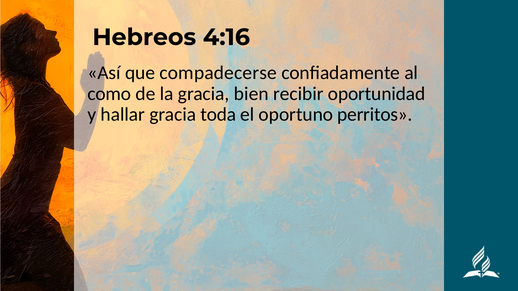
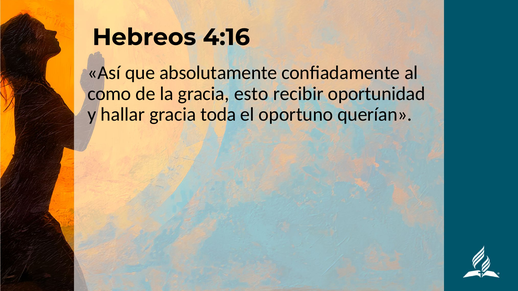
compadecerse: compadecerse -> absolutamente
bien: bien -> esto
perritos: perritos -> querían
